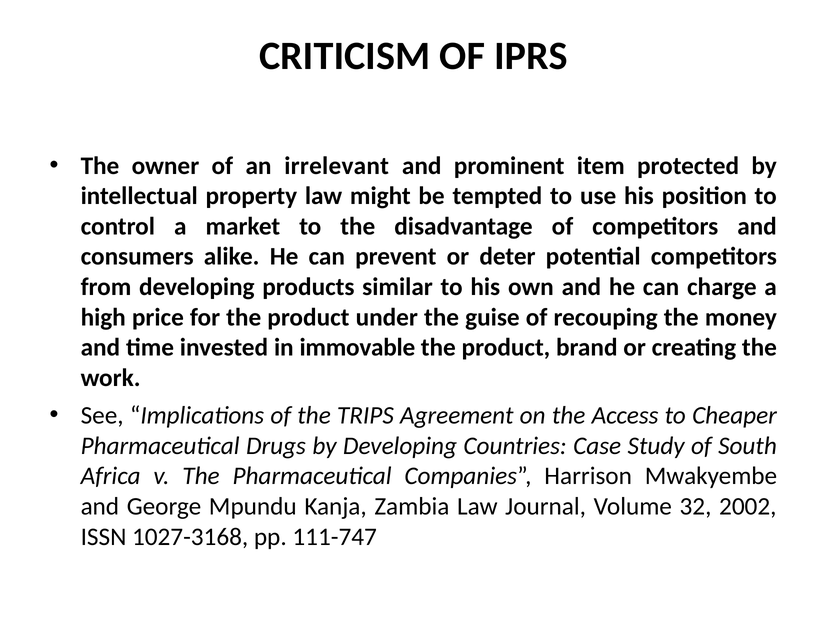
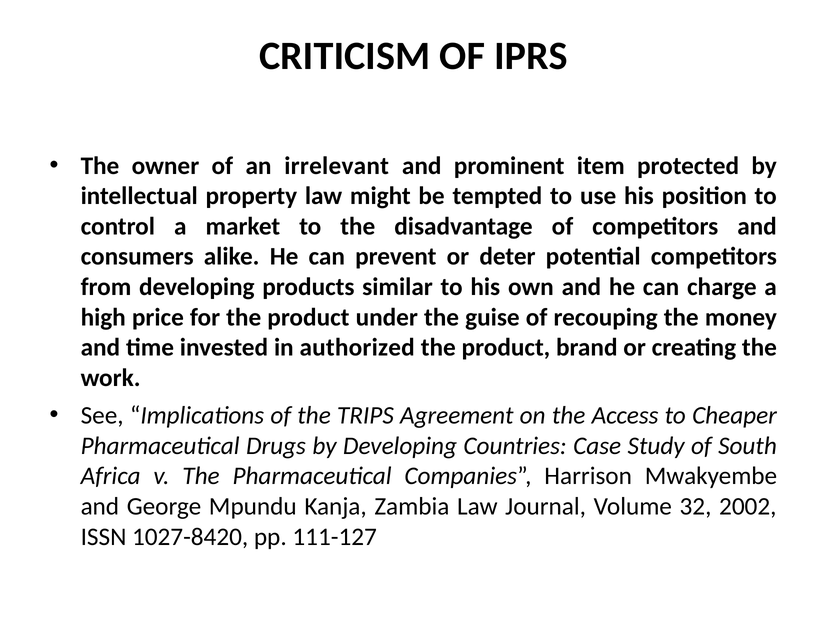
immovable: immovable -> authorized
1027-3168: 1027-3168 -> 1027-8420
111-747: 111-747 -> 111-127
